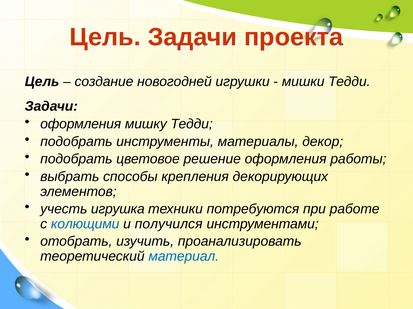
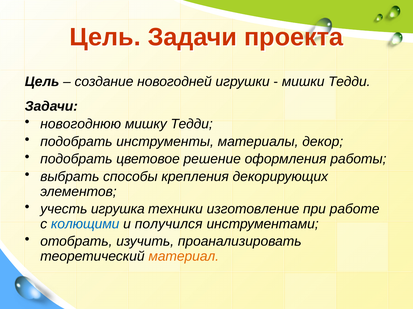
оформления at (81, 124): оформления -> новогоднюю
потребуются: потребуются -> изготовление
материал colour: blue -> orange
